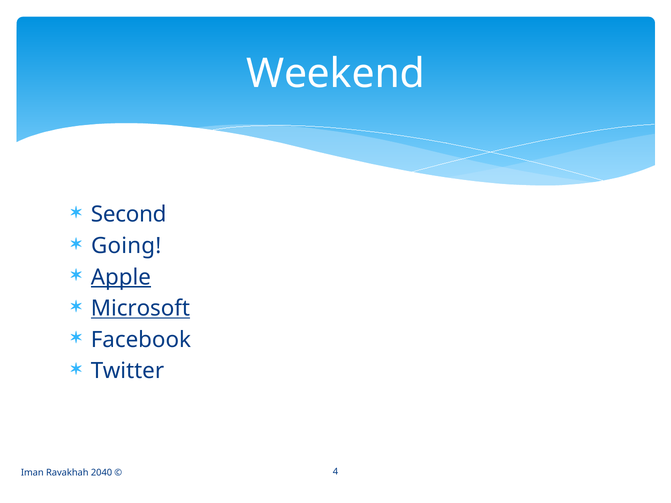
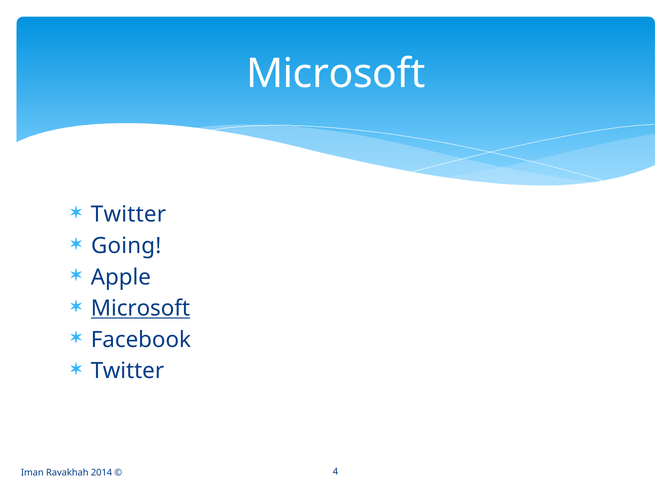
Weekend at (336, 74): Weekend -> Microsoft
Second at (129, 215): Second -> Twitter
Apple underline: present -> none
2040: 2040 -> 2014
